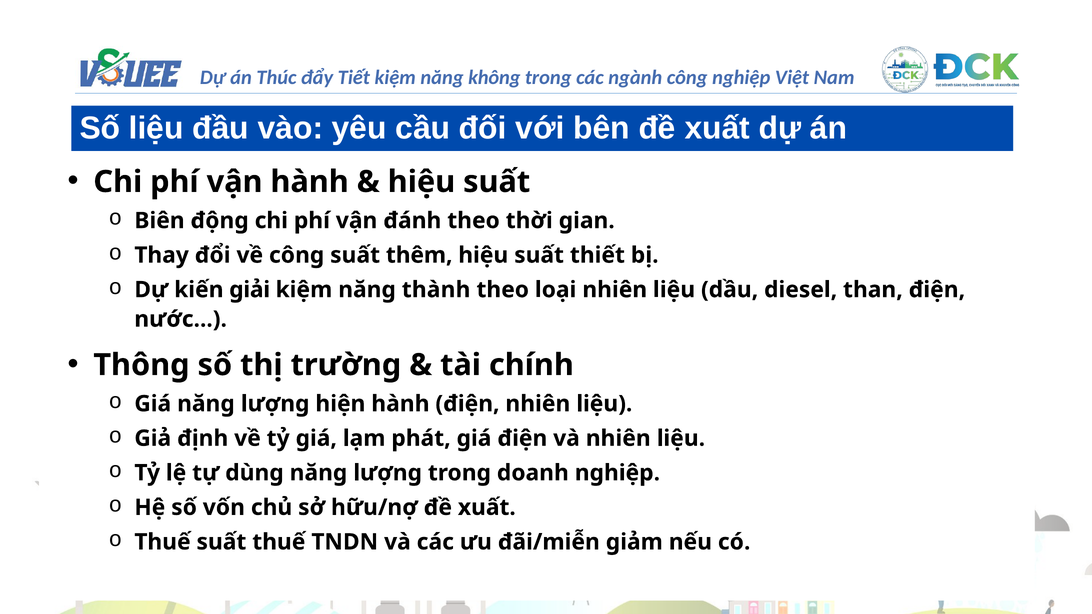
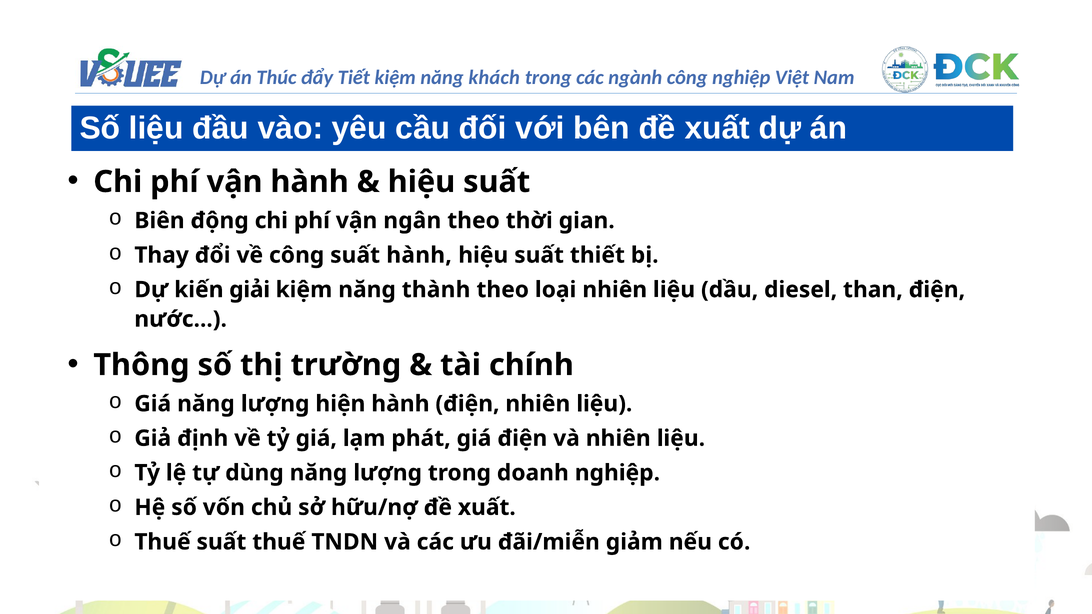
không: không -> khách
đánh: đánh -> ngân
suất thêm: thêm -> hành
